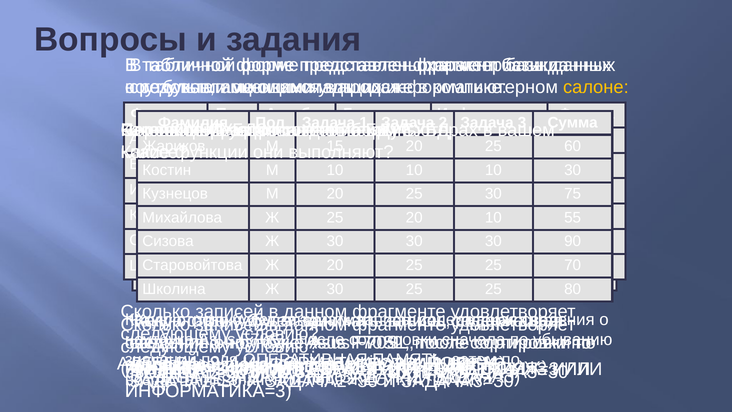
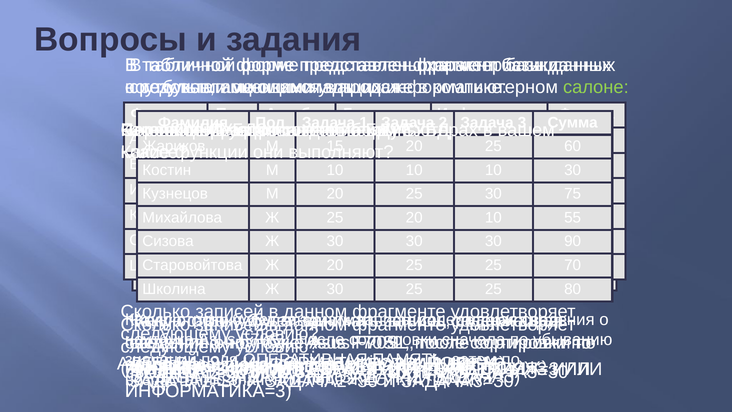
салоне colour: yellow -> light green
